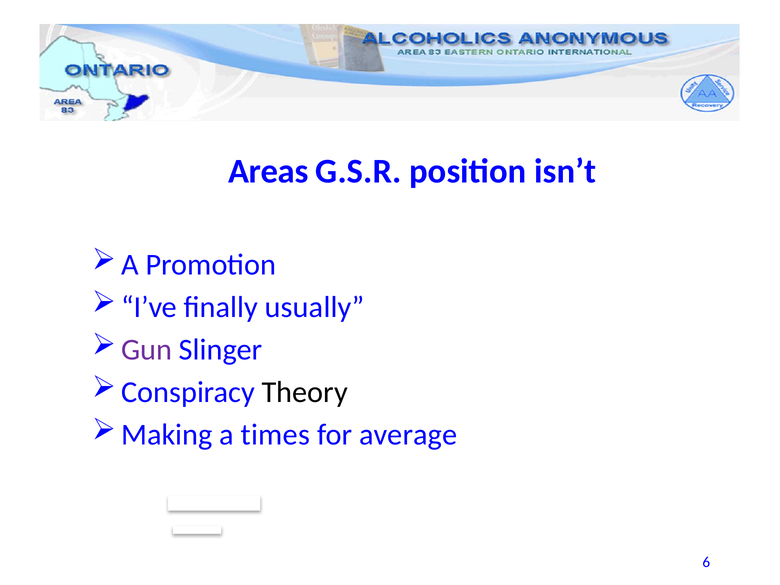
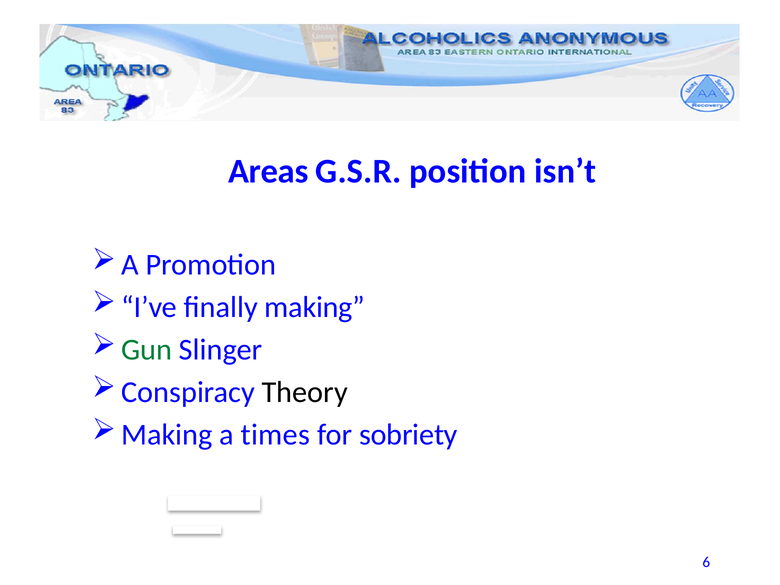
finally usually: usually -> making
Gun colour: purple -> green
average: average -> sobriety
